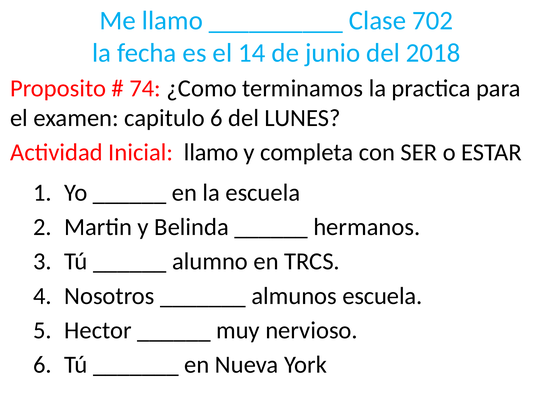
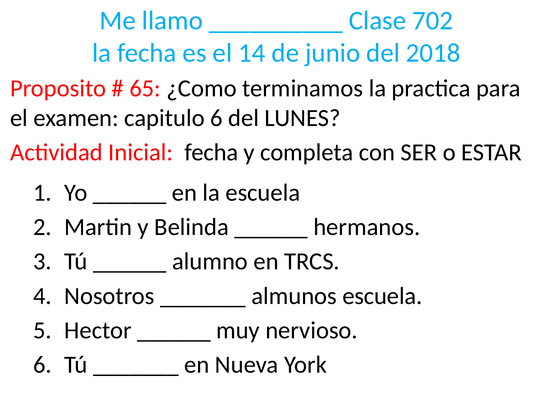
74: 74 -> 65
Inicial llamo: llamo -> fecha
